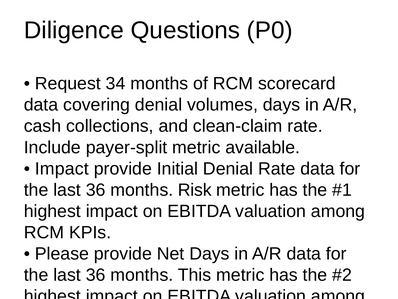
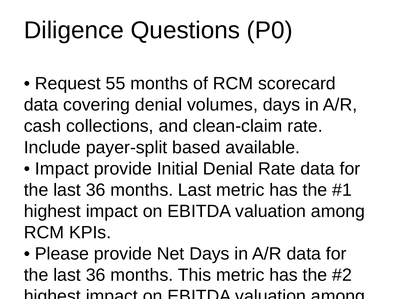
34: 34 -> 55
payer-split metric: metric -> based
months Risk: Risk -> Last
